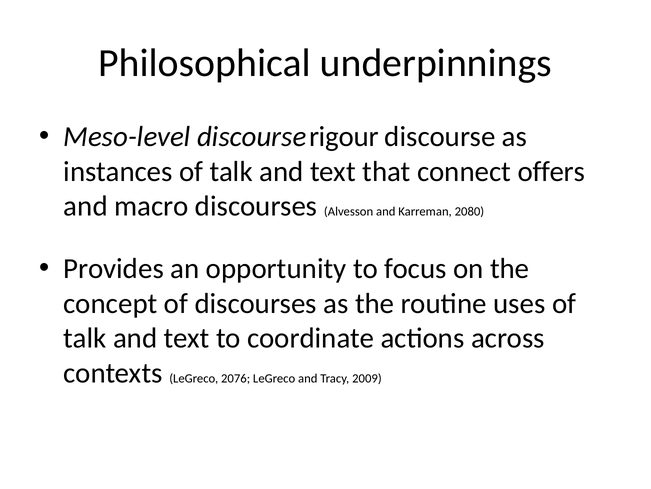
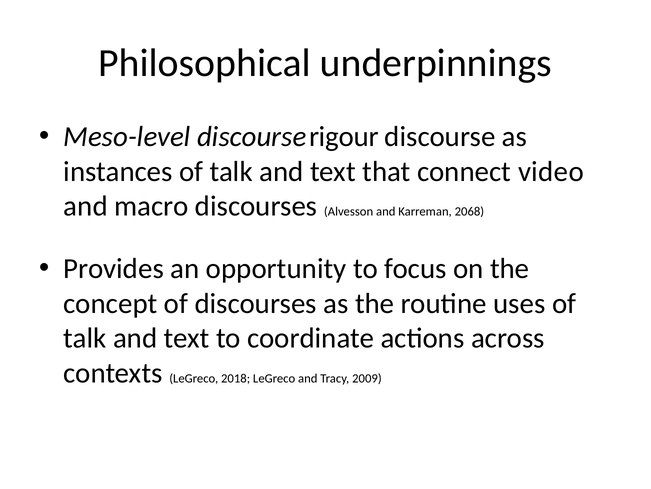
offers: offers -> video
2080: 2080 -> 2068
2076: 2076 -> 2018
